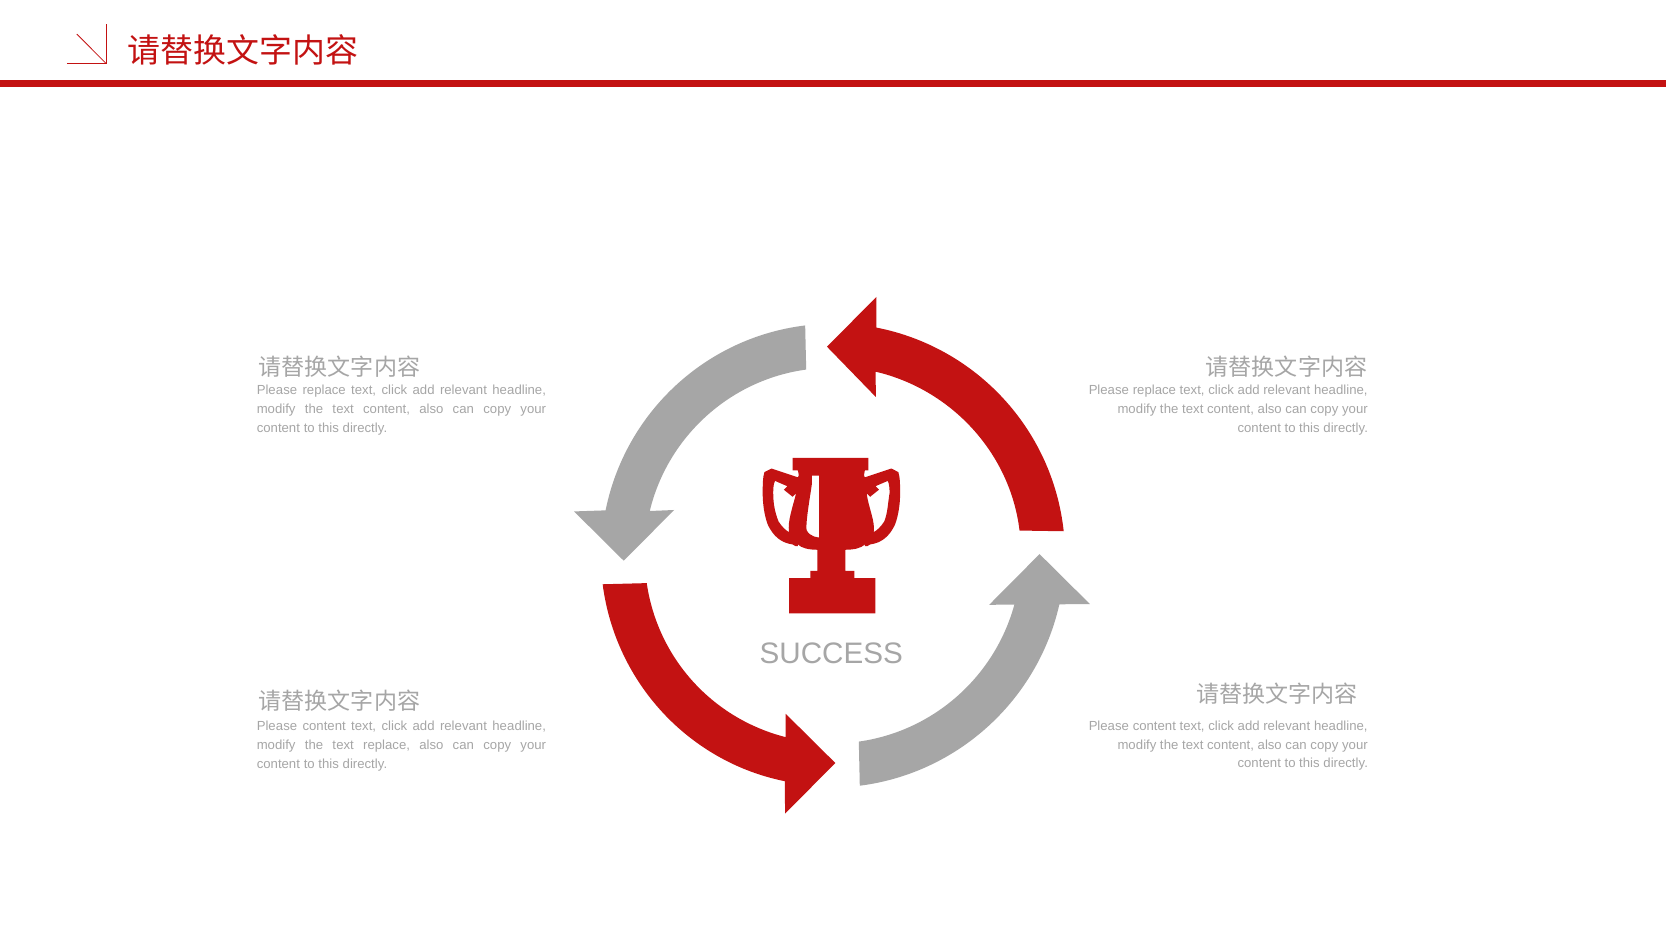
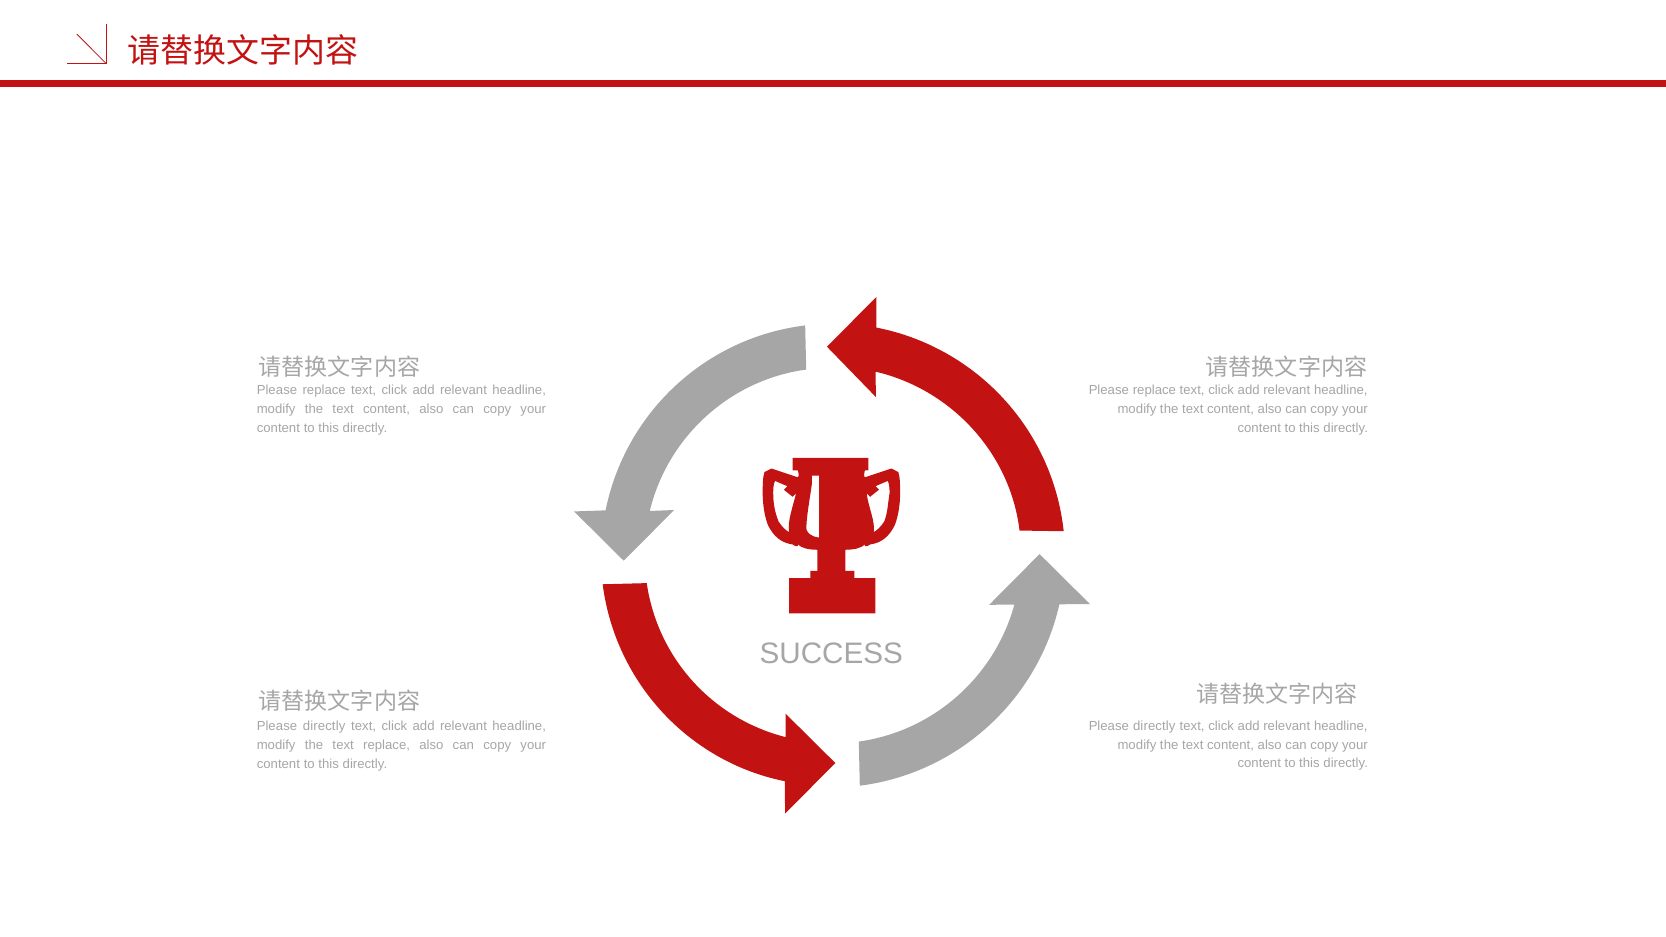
content at (1154, 726): content -> directly
content at (324, 727): content -> directly
